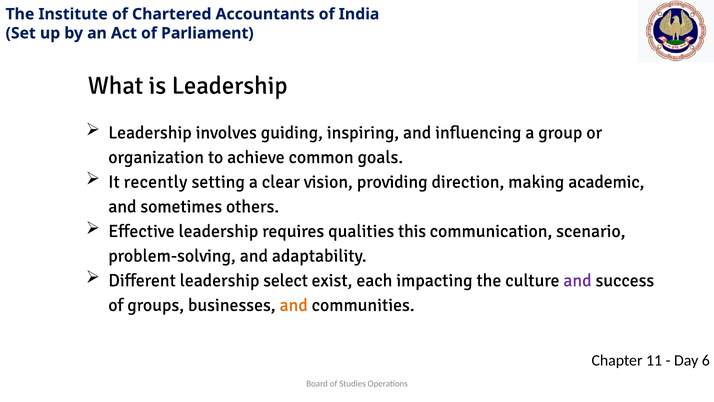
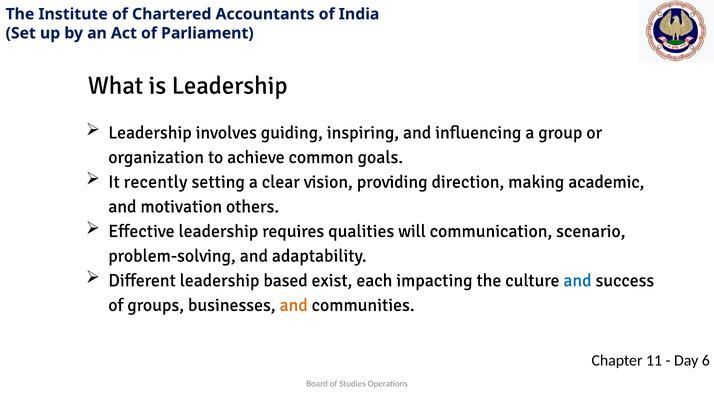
sometimes: sometimes -> motivation
this: this -> will
select: select -> based
and at (577, 280) colour: purple -> blue
